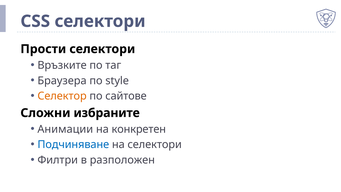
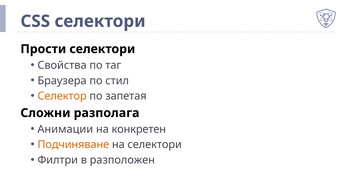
Връзките: Връзките -> Свойства
style: style -> стил
сайтове: сайтове -> запетая
избраните: избраните -> разполага
Подчиняване colour: blue -> orange
